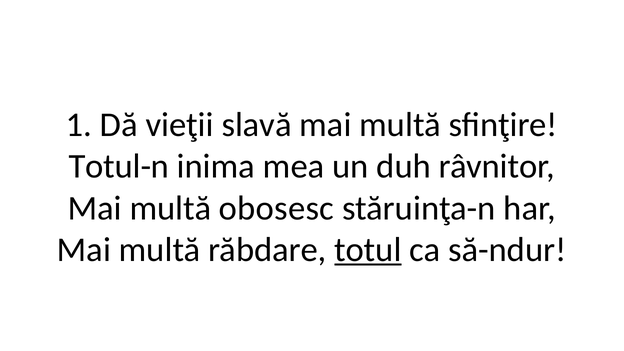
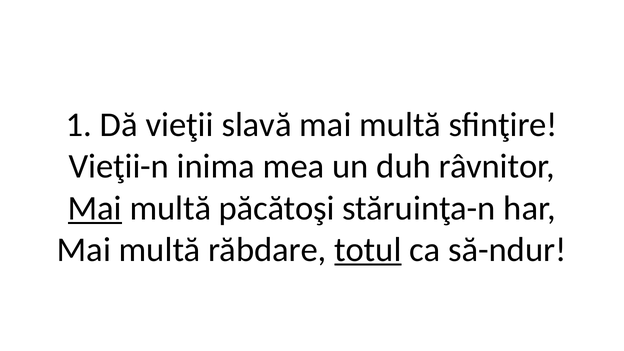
Totul-n: Totul-n -> Vieţii-n
Mai at (95, 208) underline: none -> present
obosesc: obosesc -> păcătoşi
